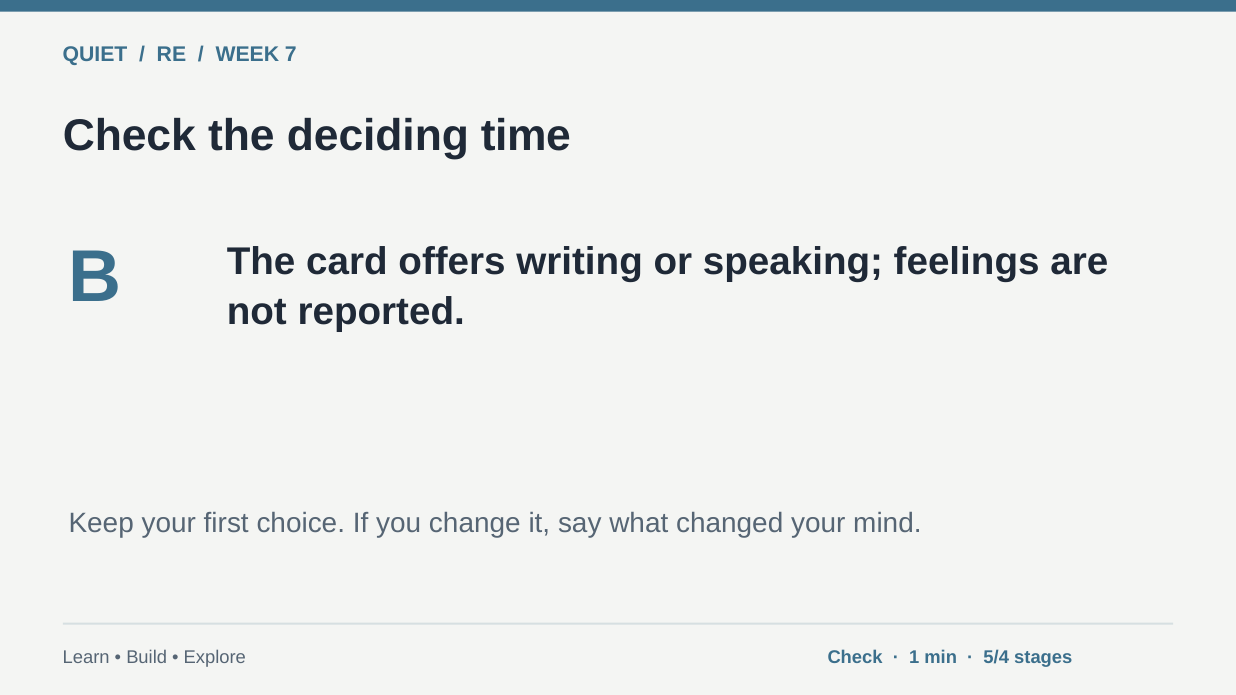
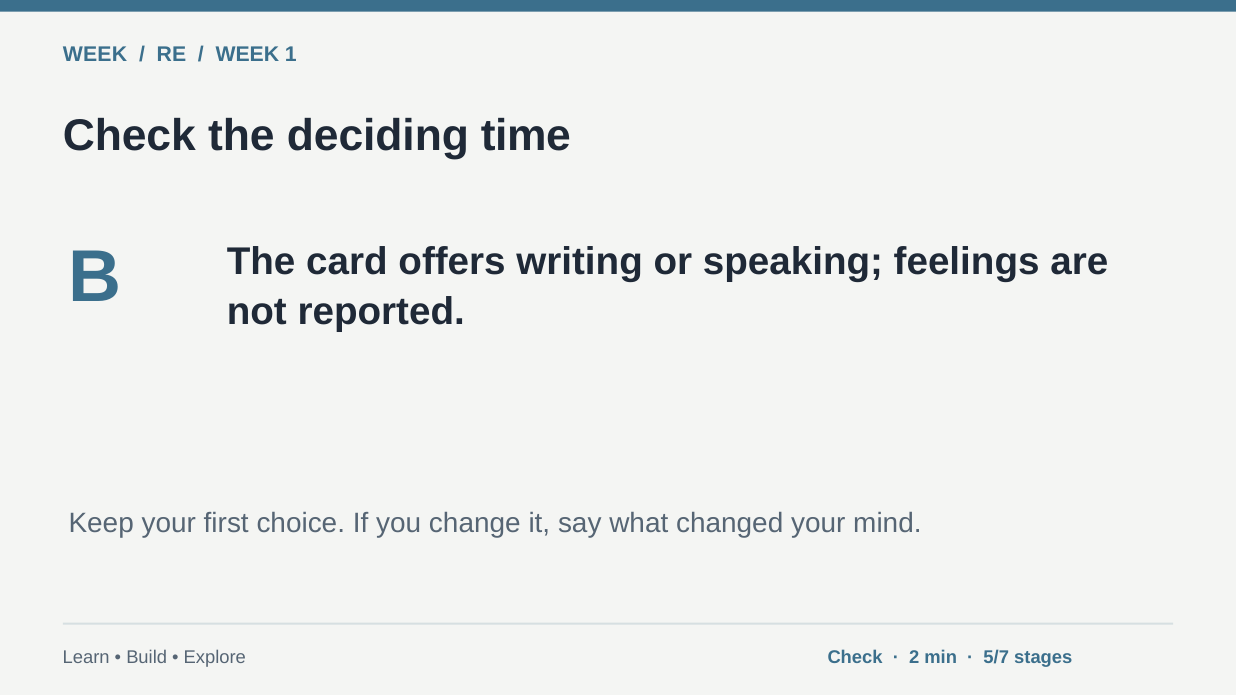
QUIET at (95, 55): QUIET -> WEEK
7: 7 -> 1
1: 1 -> 2
5/4: 5/4 -> 5/7
